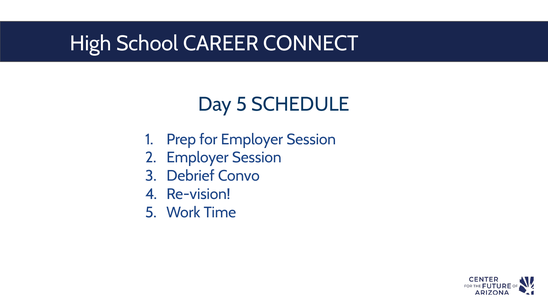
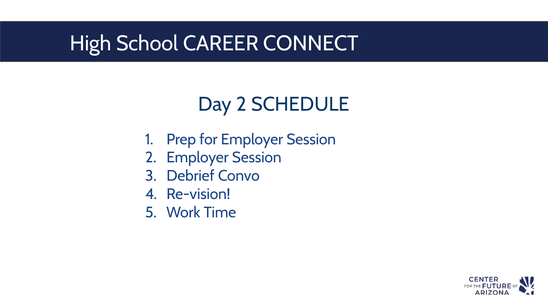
Day 5: 5 -> 2
